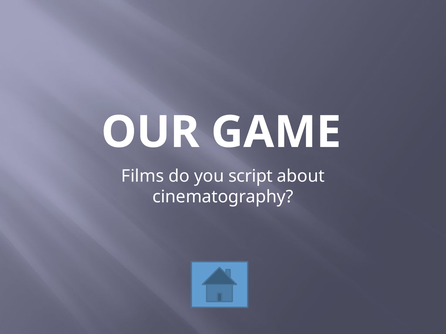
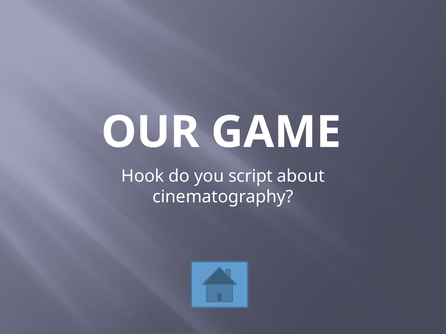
Films: Films -> Hook
